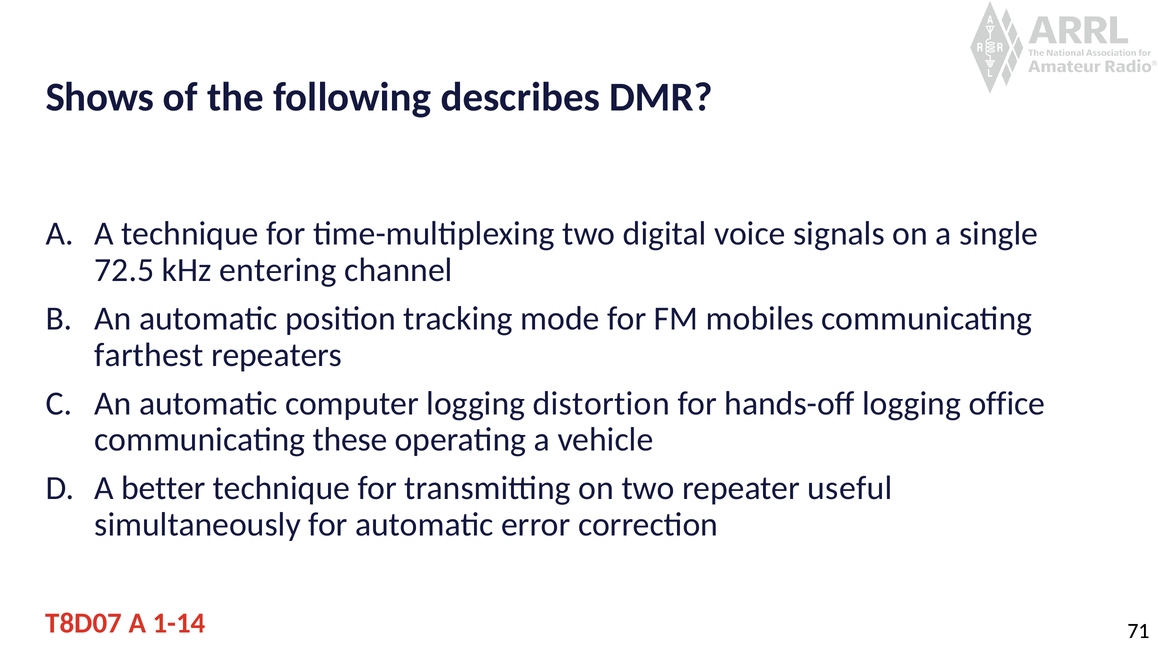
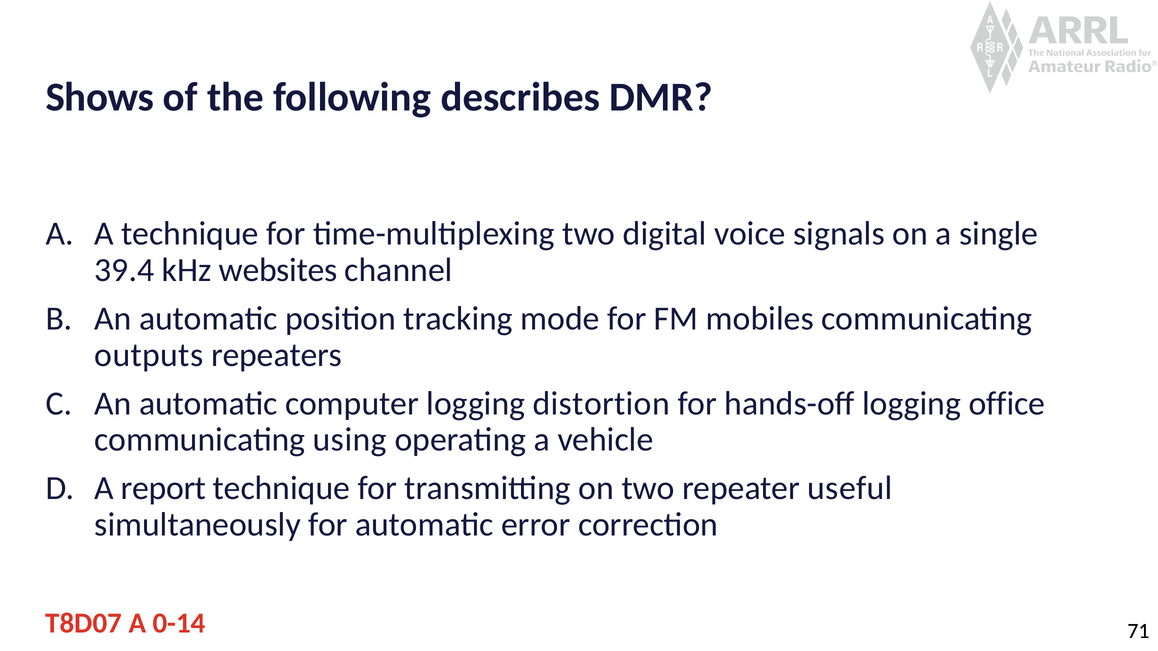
72.5: 72.5 -> 39.4
entering: entering -> websites
farthest: farthest -> outputs
these: these -> using
better: better -> report
1-14: 1-14 -> 0-14
